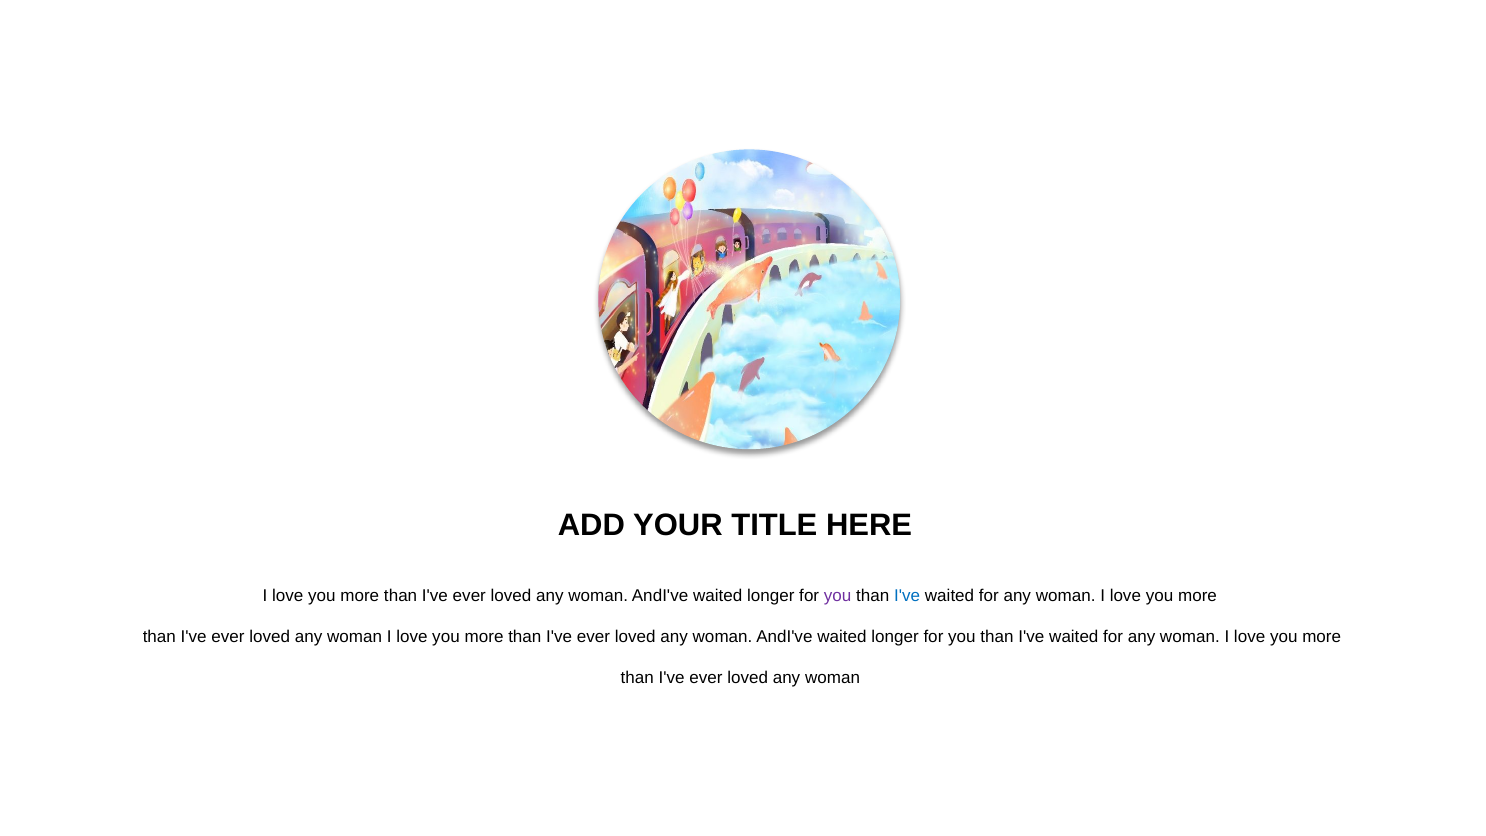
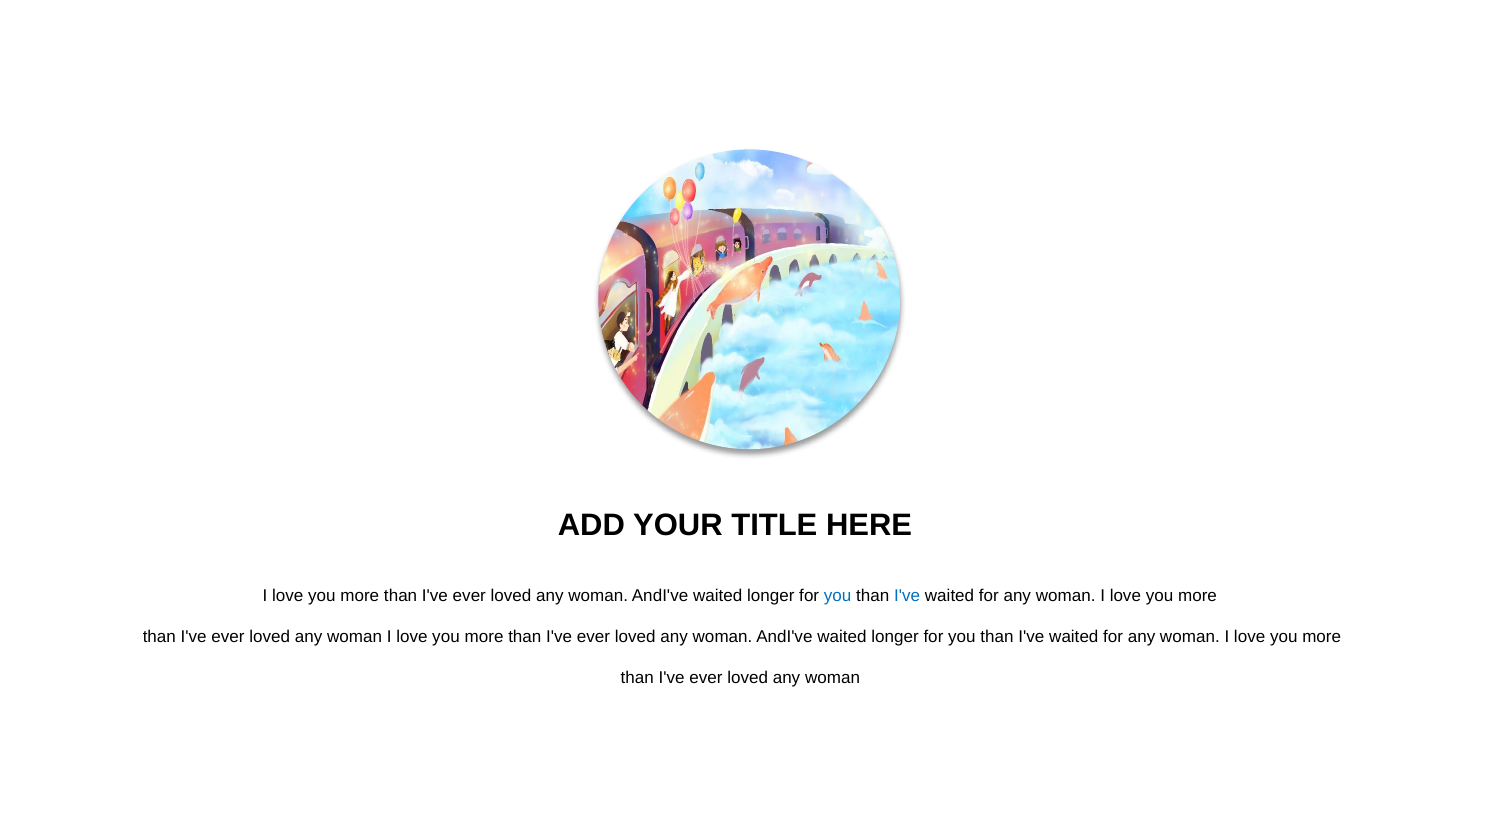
you at (838, 596) colour: purple -> blue
